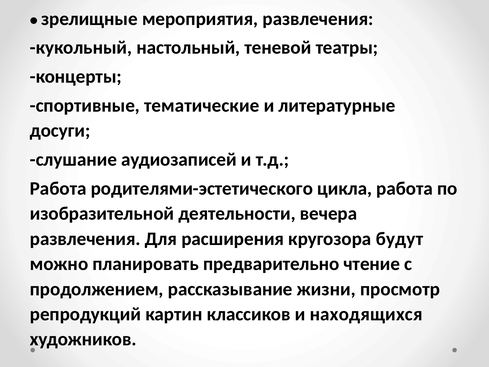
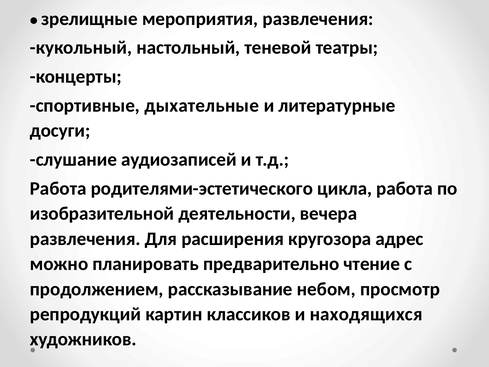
тематические: тематические -> дыхательные
будут: будут -> адрес
жизни: жизни -> небом
